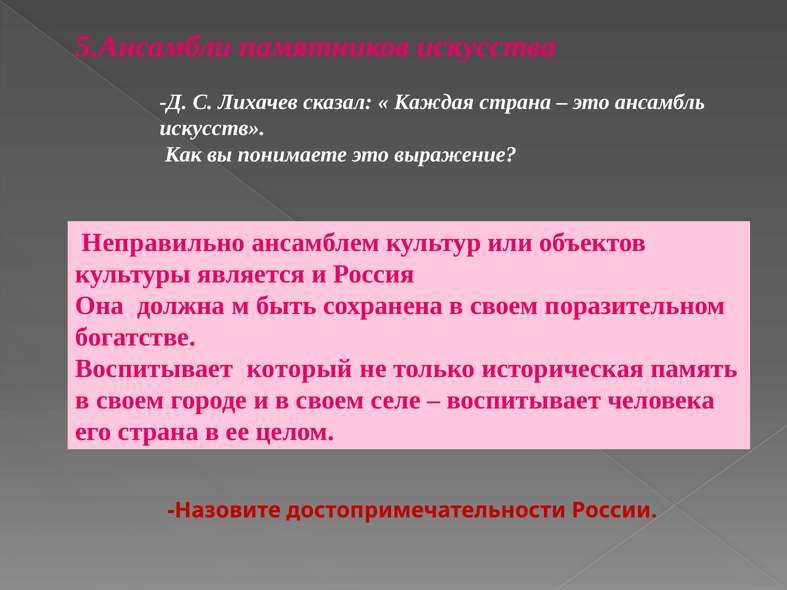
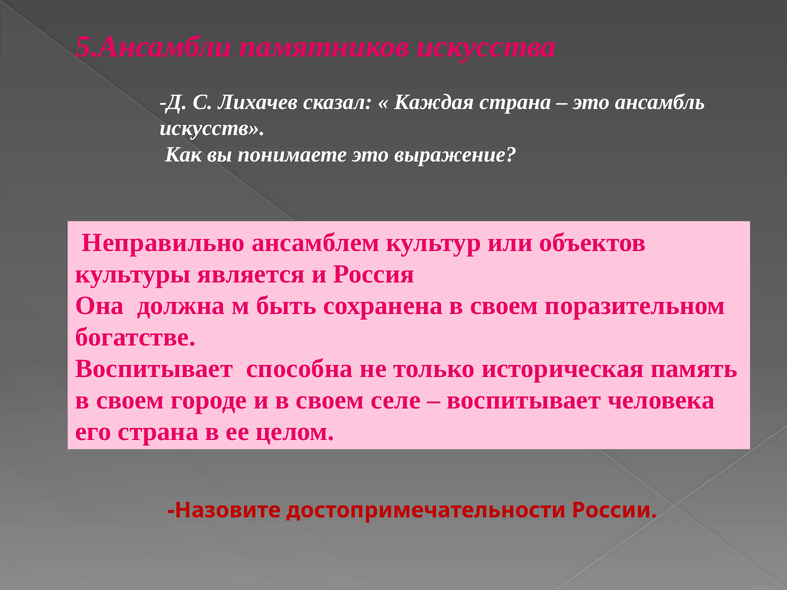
который: который -> способна
